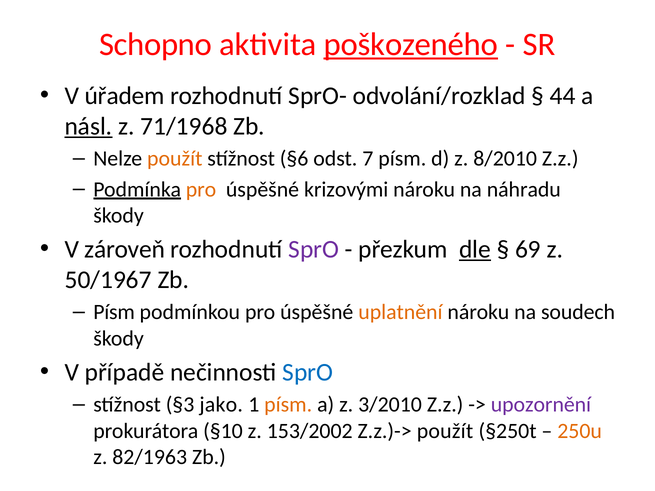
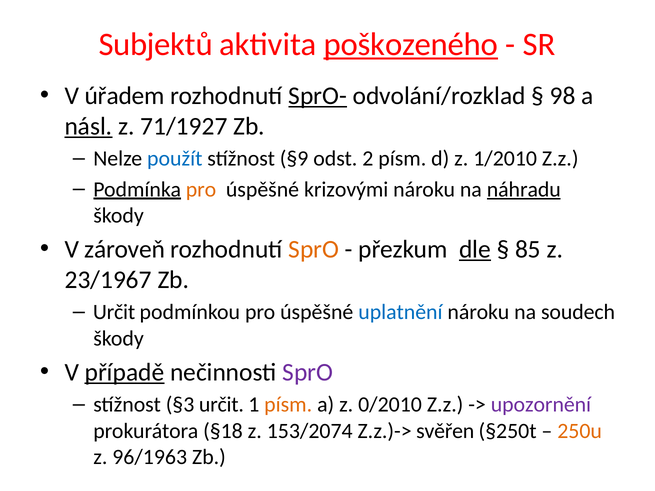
Schopno: Schopno -> Subjektů
SprO- underline: none -> present
44: 44 -> 98
71/1968: 71/1968 -> 71/1927
použít at (175, 159) colour: orange -> blue
§6: §6 -> §9
7: 7 -> 2
8/2010: 8/2010 -> 1/2010
náhradu underline: none -> present
SprO at (314, 249) colour: purple -> orange
69: 69 -> 85
50/1967: 50/1967 -> 23/1967
Písm at (114, 312): Písm -> Určit
uplatnění colour: orange -> blue
případě underline: none -> present
SprO at (308, 372) colour: blue -> purple
§3 jako: jako -> určit
3/2010: 3/2010 -> 0/2010
§10: §10 -> §18
153/2002: 153/2002 -> 153/2074
Z.z.)-> použít: použít -> svěřen
82/1963: 82/1963 -> 96/1963
